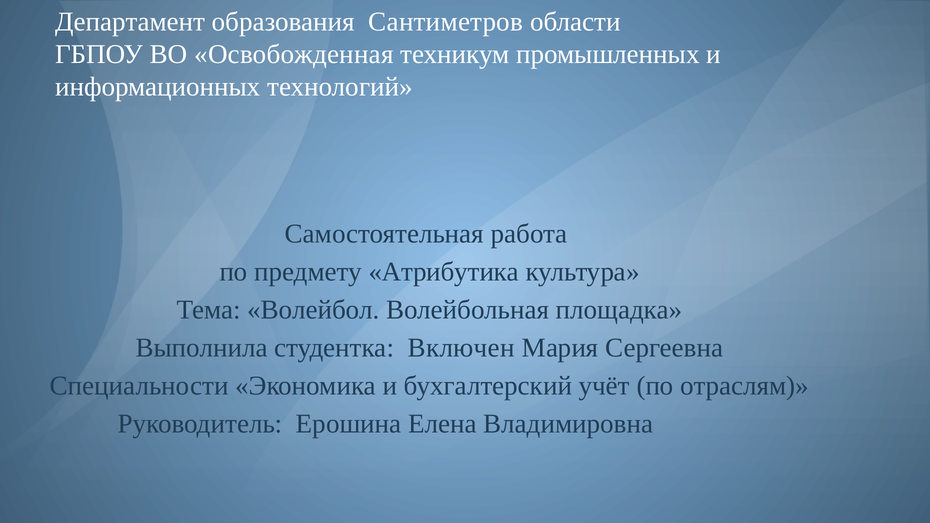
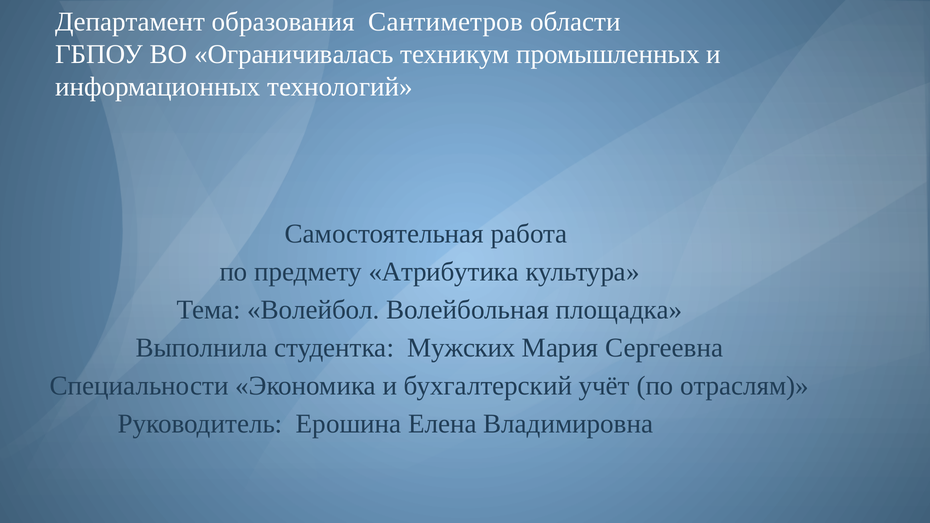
Освобожденная: Освобожденная -> Ограничивалась
Включен: Включен -> Мужских
